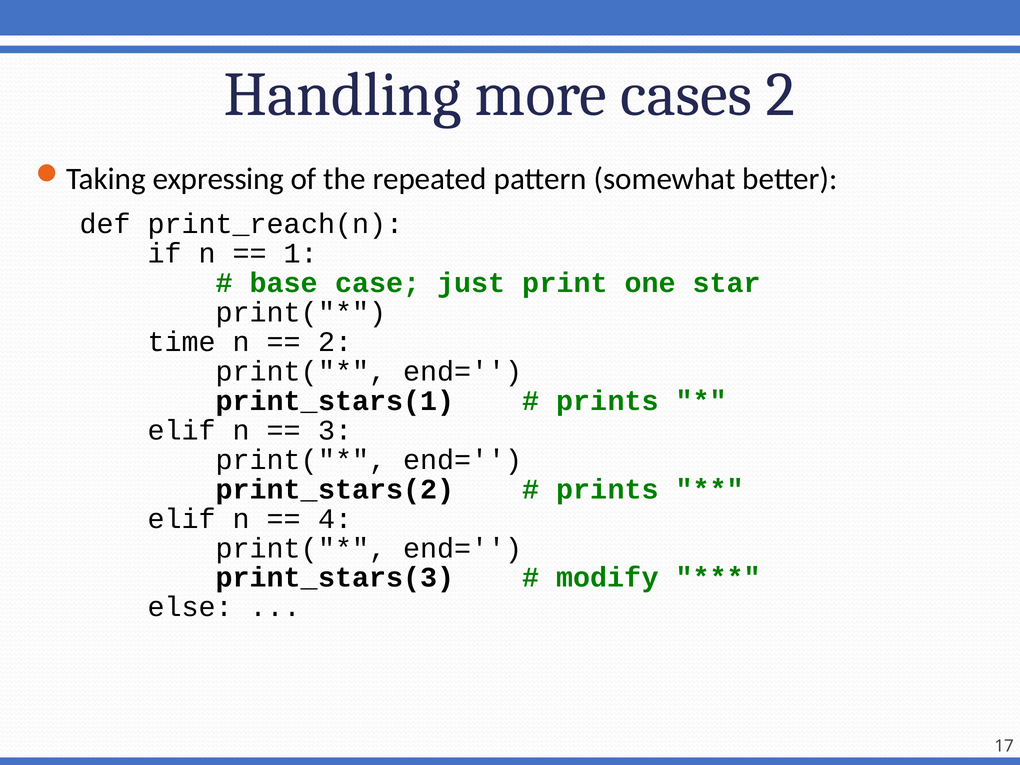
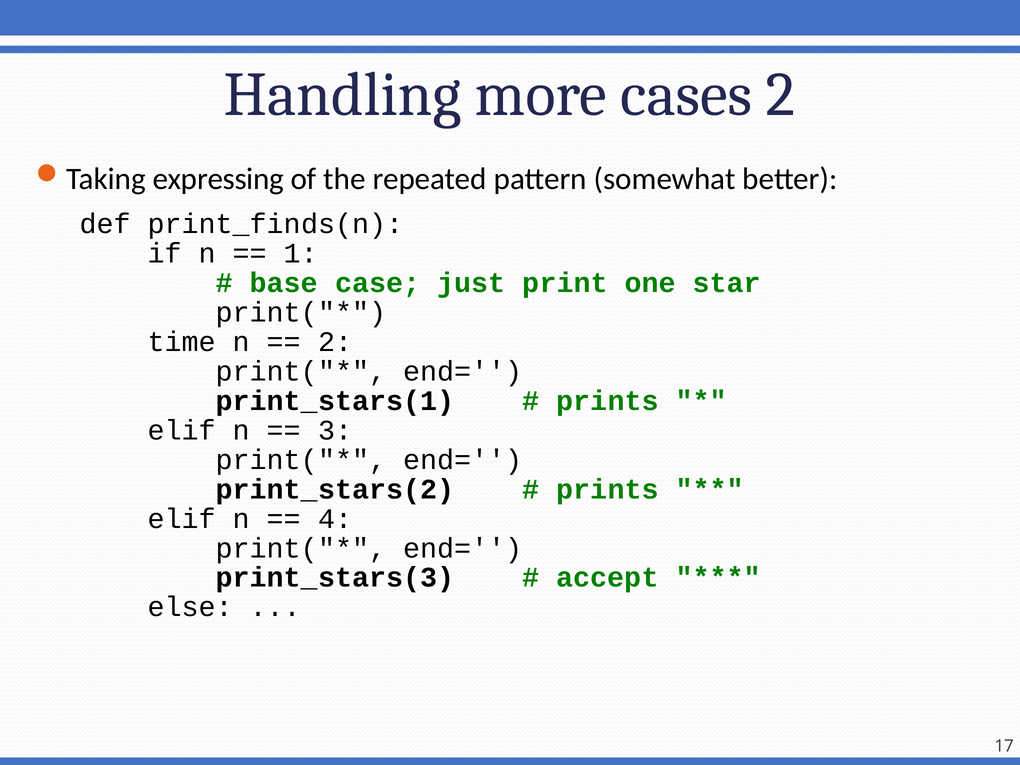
print_reach(n: print_reach(n -> print_finds(n
modify: modify -> accept
